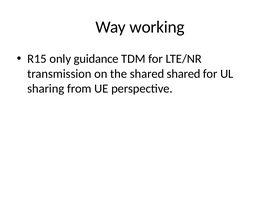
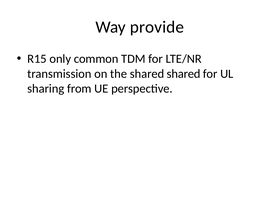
working: working -> provide
guidance: guidance -> common
